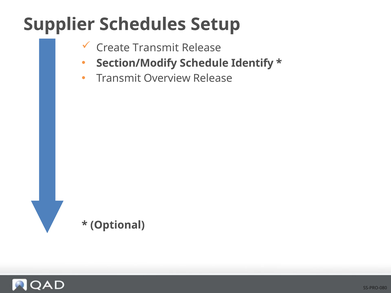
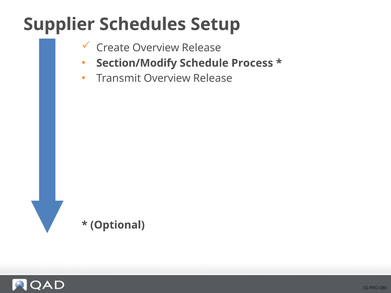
Create Transmit: Transmit -> Overview
Identify: Identify -> Process
